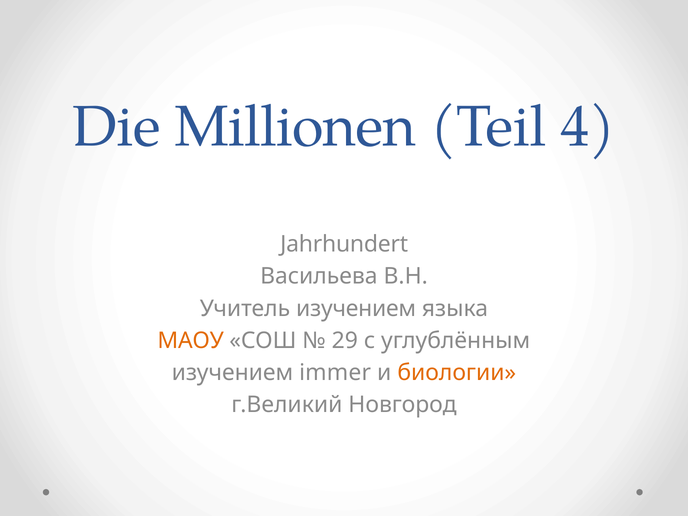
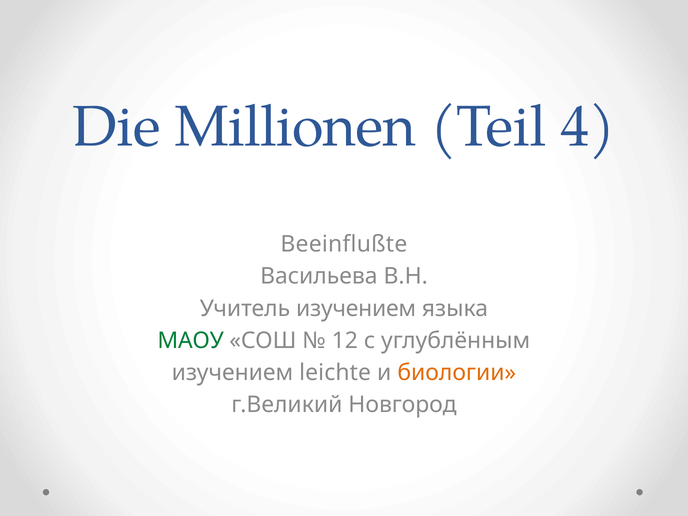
Jahrhundert: Jahrhundert -> Beeinflußte
МАОУ colour: orange -> green
29: 29 -> 12
immer: immer -> leichte
